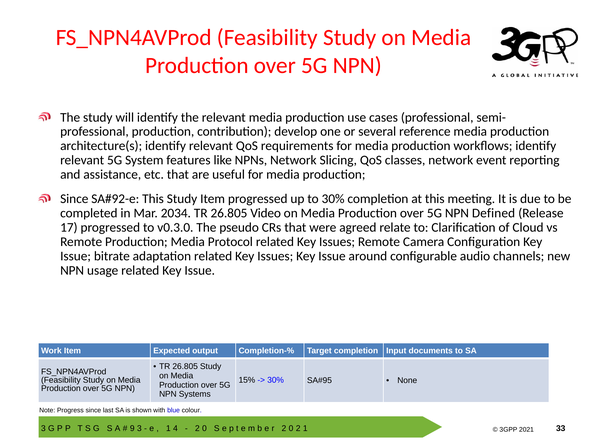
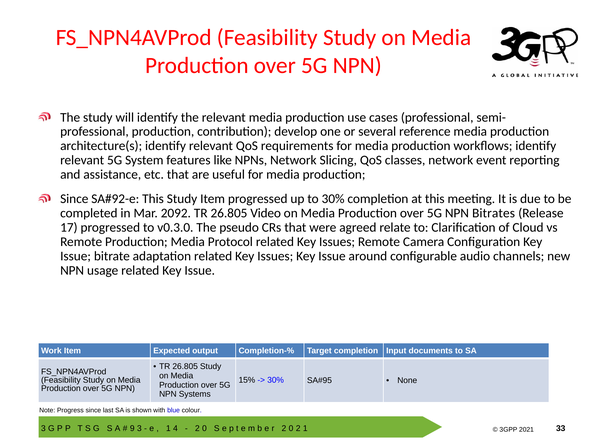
2034: 2034 -> 2092
Defined: Defined -> Bitrates
